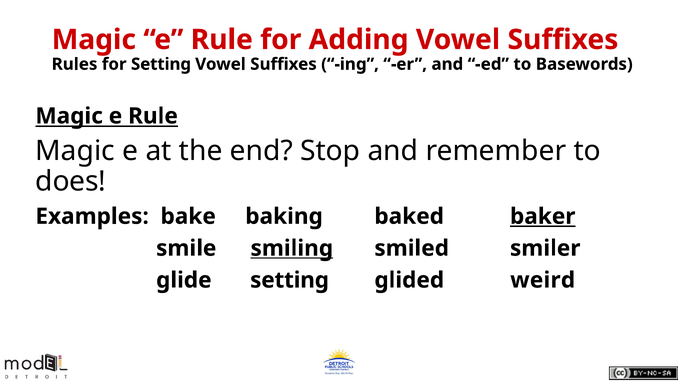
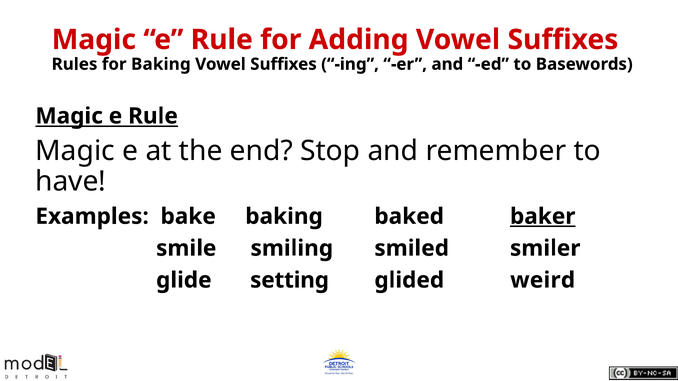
for Setting: Setting -> Baking
does: does -> have
smiling underline: present -> none
